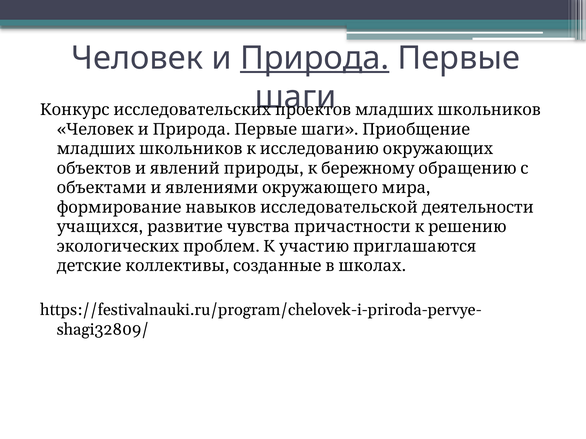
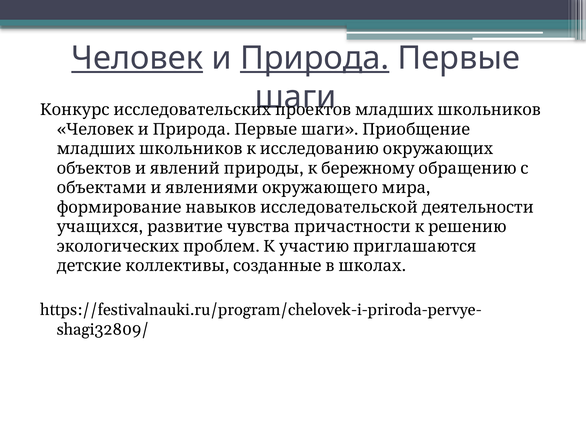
Человек underline: none -> present
